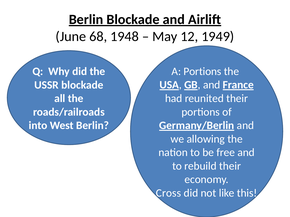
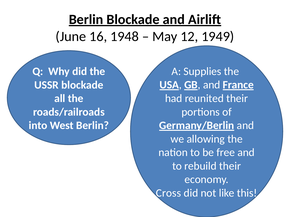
68: 68 -> 16
A Portions: Portions -> Supplies
